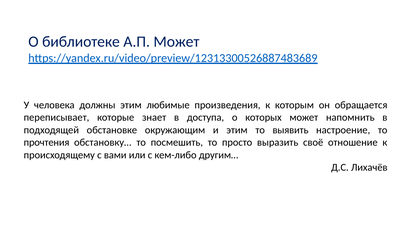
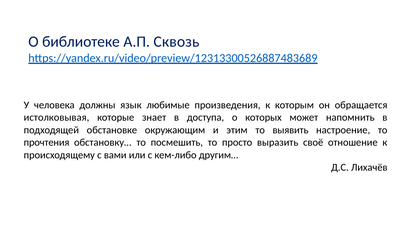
А.П Может: Может -> Сквозь
должны этим: этим -> язык
переписывает: переписывает -> истолковывая
